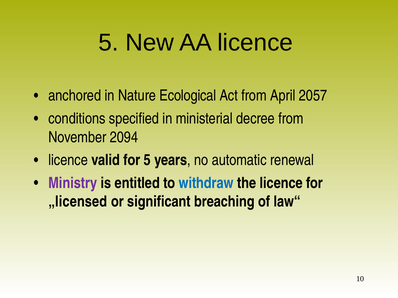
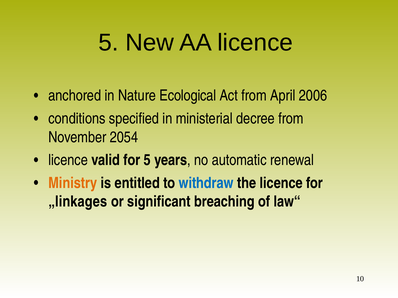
2057: 2057 -> 2006
2094: 2094 -> 2054
Ministry colour: purple -> orange
„licensed: „licensed -> „linkages
